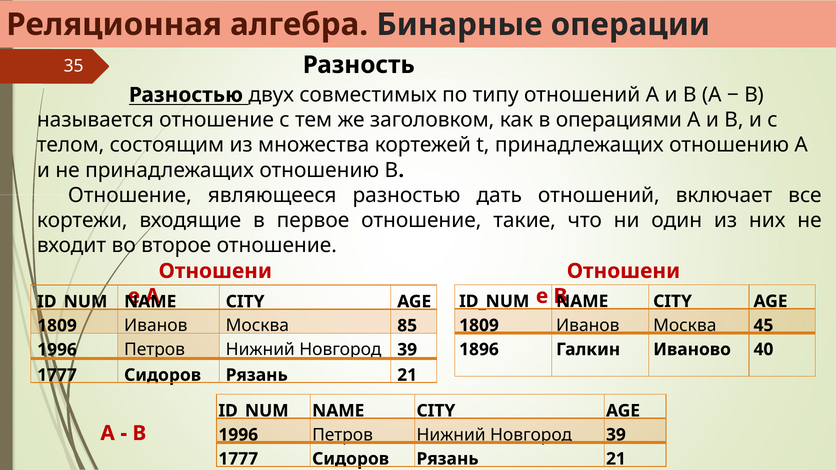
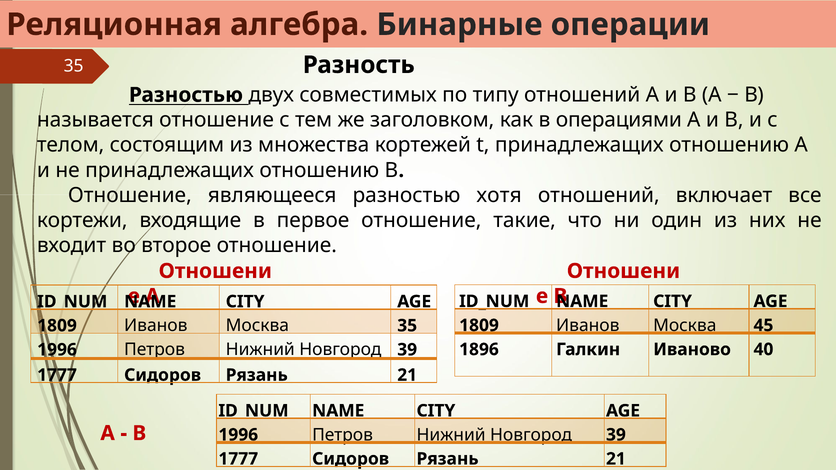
дать: дать -> хотя
Москва 85: 85 -> 35
